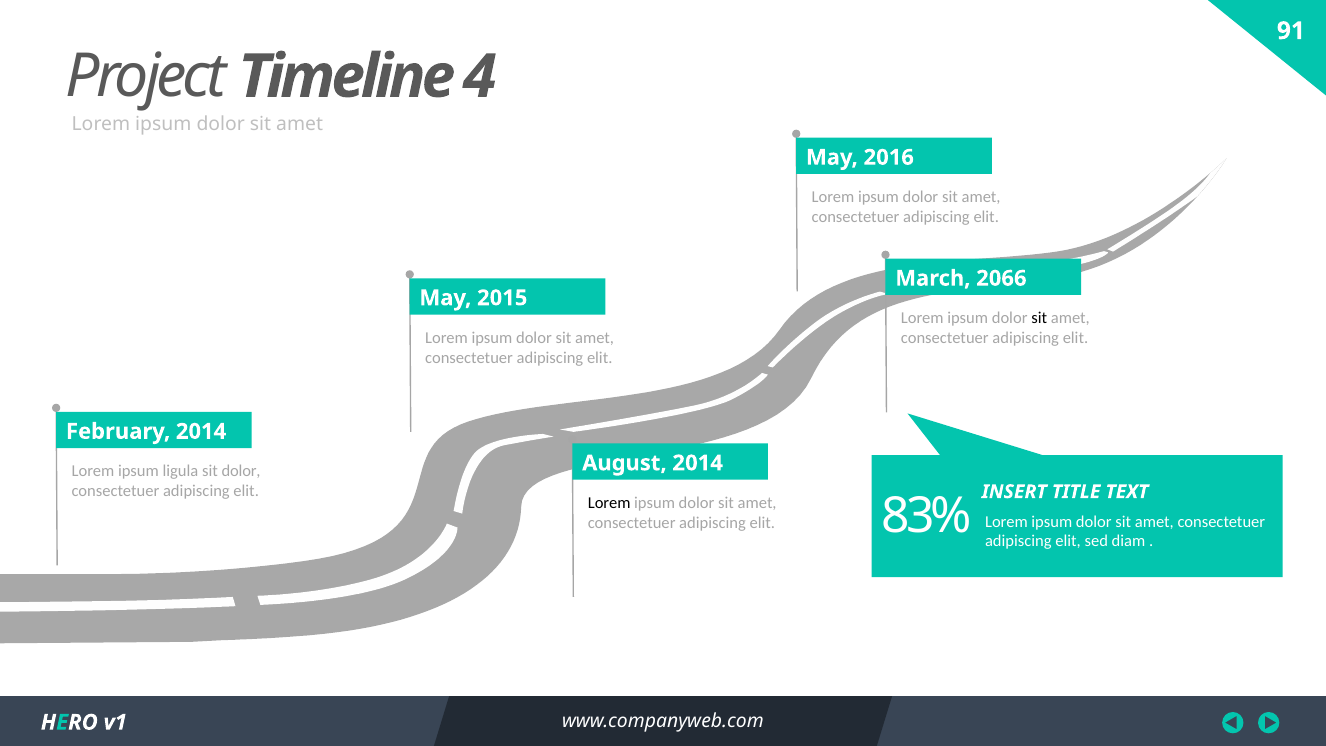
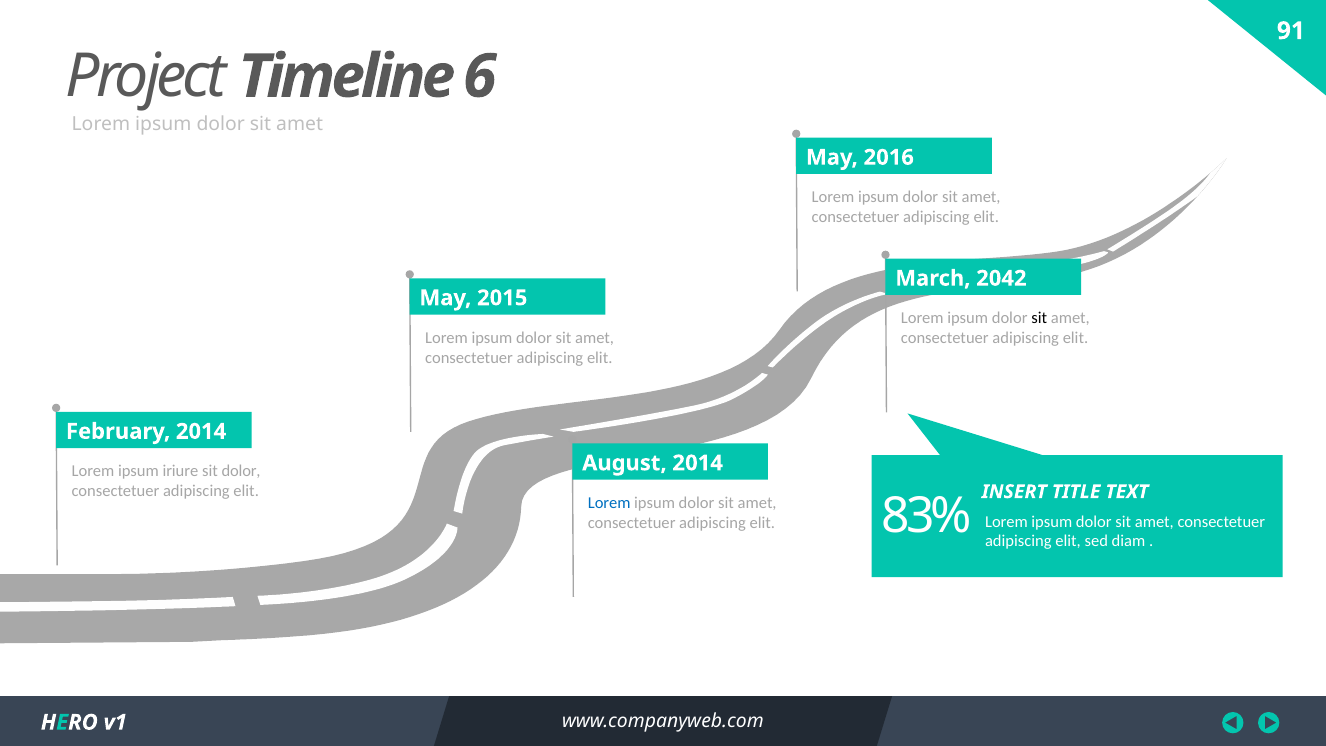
4: 4 -> 6
2066: 2066 -> 2042
ligula: ligula -> iriure
Lorem at (609, 503) colour: black -> blue
